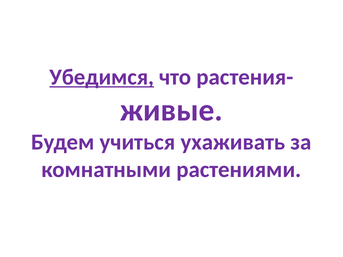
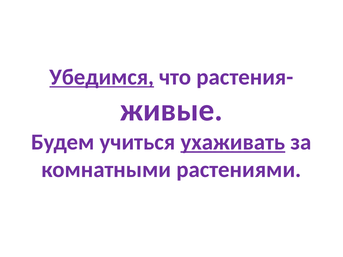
ухаживать underline: none -> present
